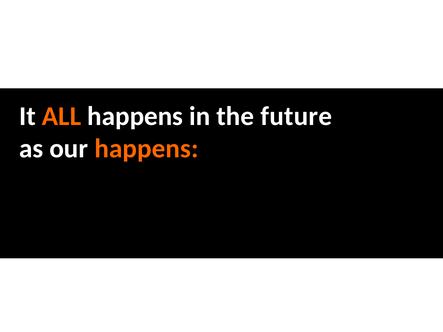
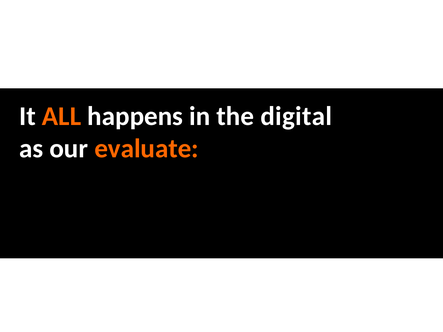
future: future -> digital
our happens: happens -> evaluate
